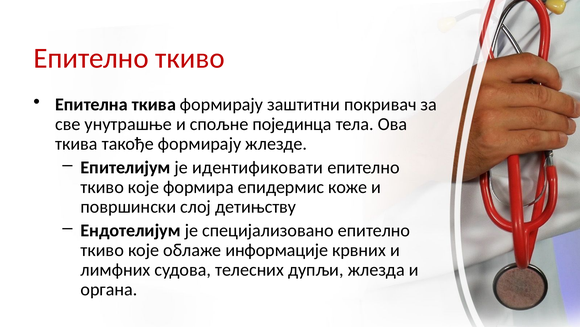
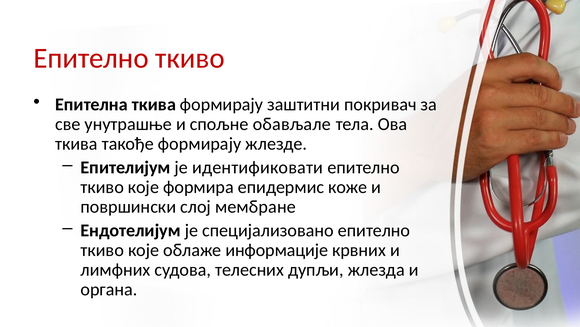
појединца: појединца -> обављале
детињству: детињству -> мембране
